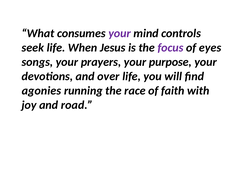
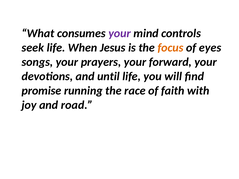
focus colour: purple -> orange
purpose: purpose -> forward
over: over -> until
agonies: agonies -> promise
